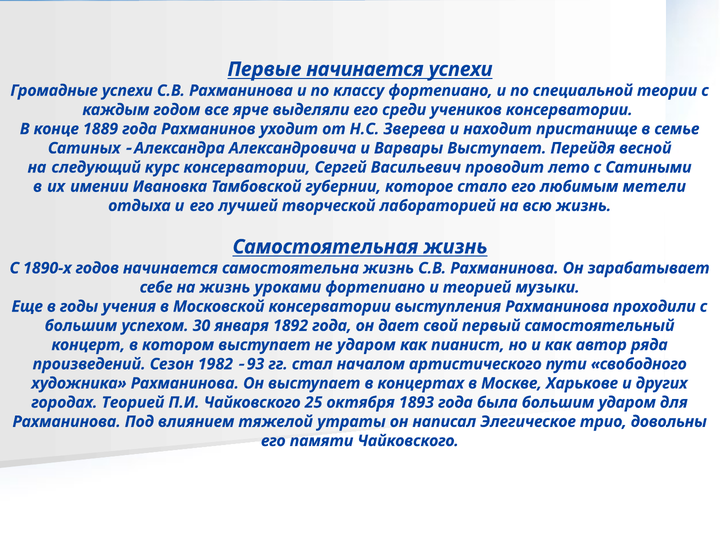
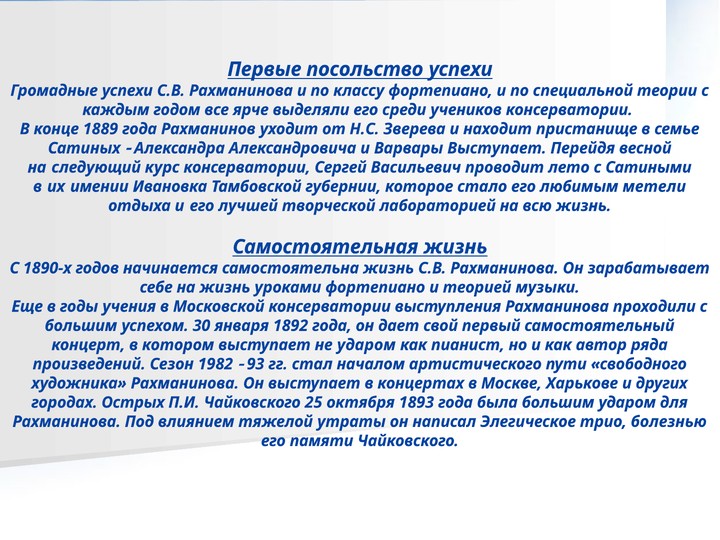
Первые начинается: начинается -> посольство
городах Теорией: Теорией -> Острых
довольны: довольны -> болезнью
